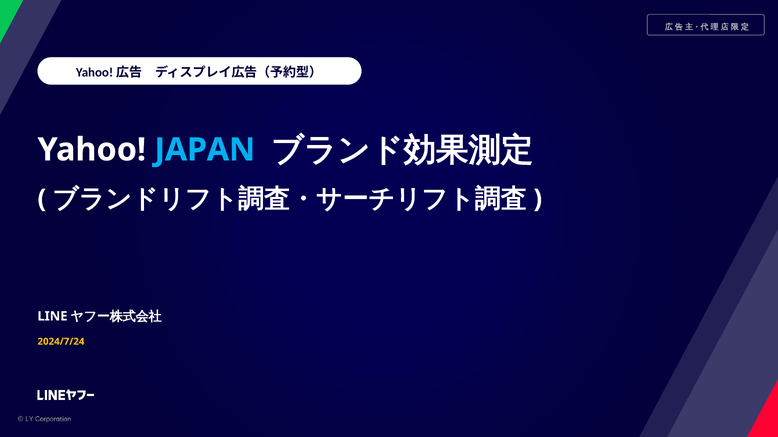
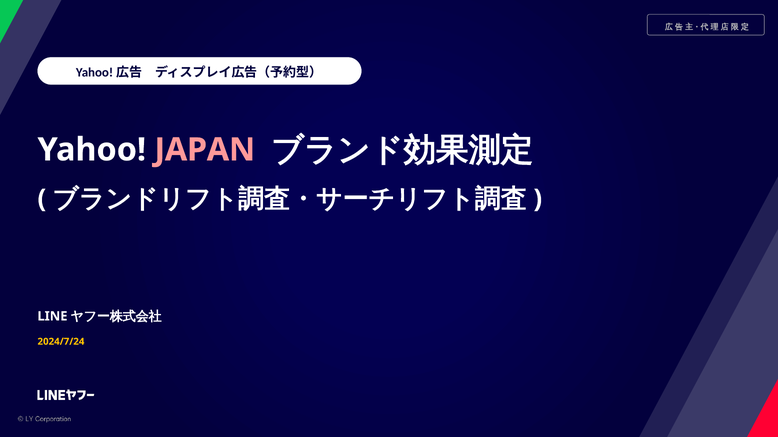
JAPAN colour: light blue -> pink
